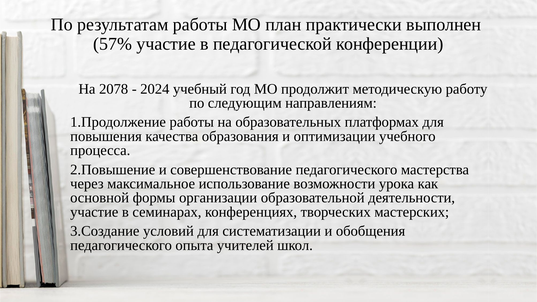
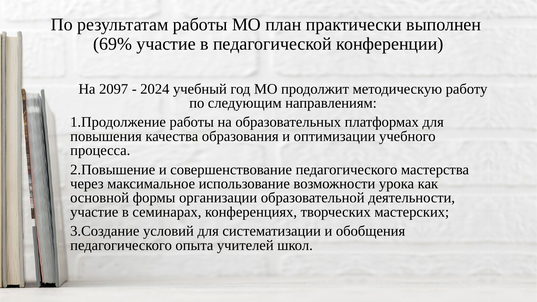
57%: 57% -> 69%
2078: 2078 -> 2097
